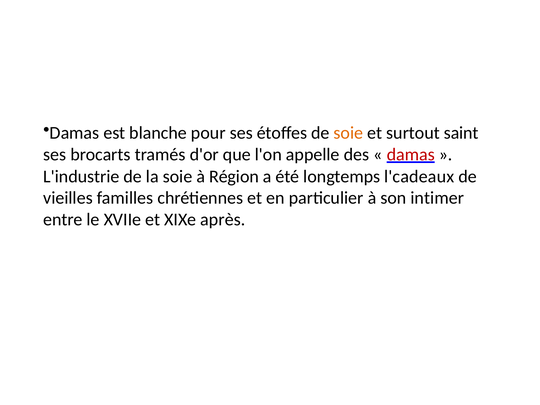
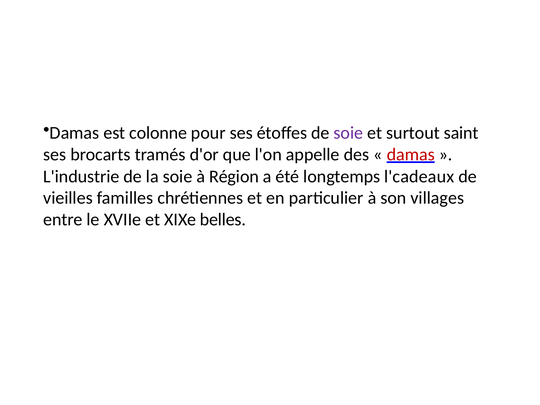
blanche: blanche -> colonne
soie at (348, 133) colour: orange -> purple
intimer: intimer -> villages
après: après -> belles
